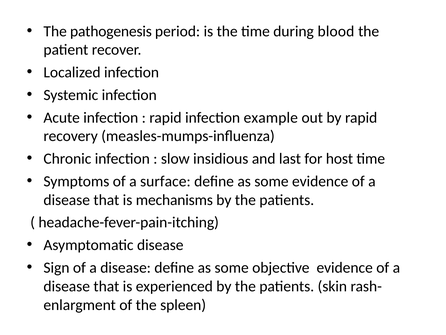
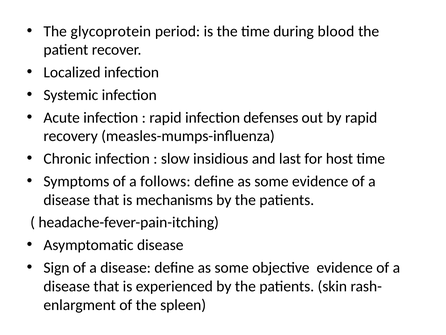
pathogenesis: pathogenesis -> glycoprotein
example: example -> defenses
surface: surface -> follows
